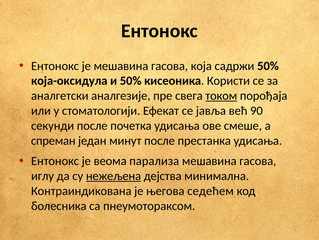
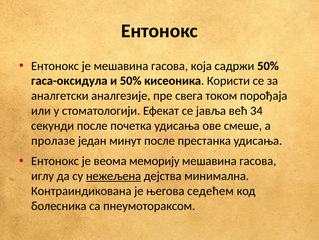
која-оксидула: која-оксидула -> гаса-оксидула
током underline: present -> none
90: 90 -> 34
спреман: спреман -> пролазе
парализа: парализа -> меморију
